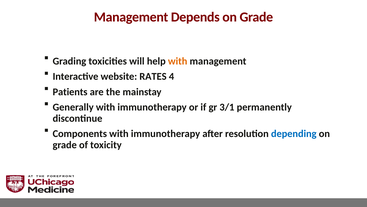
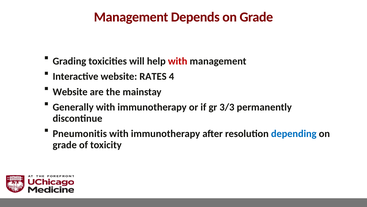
with at (178, 61) colour: orange -> red
Patients at (70, 92): Patients -> Website
3/1: 3/1 -> 3/3
Components: Components -> Pneumonitis
